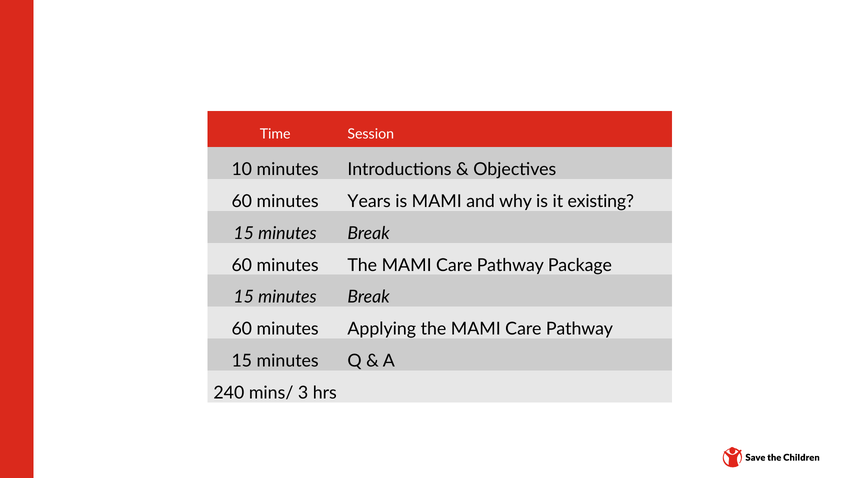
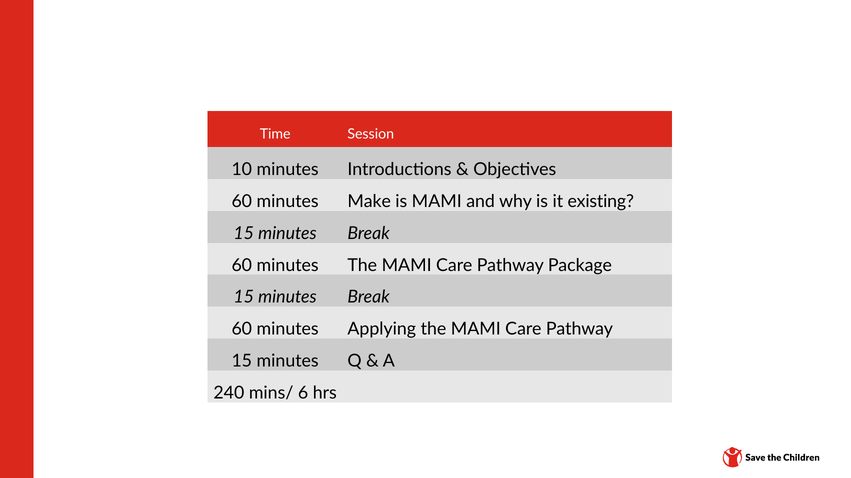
Years: Years -> Make
3: 3 -> 6
